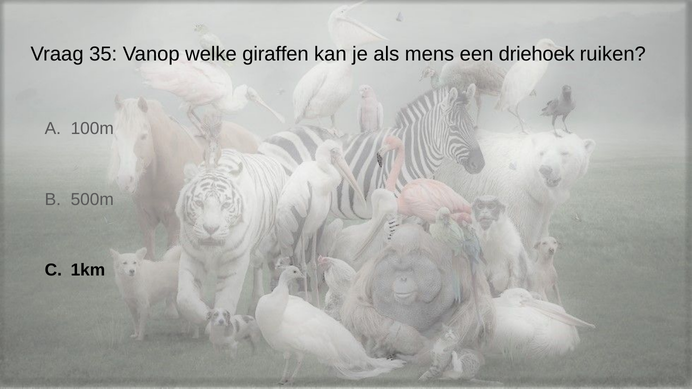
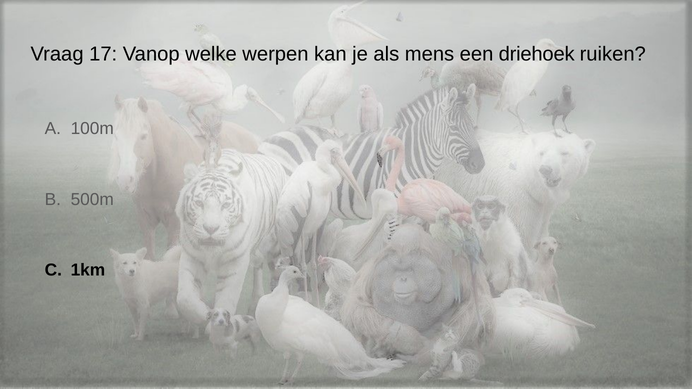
35: 35 -> 17
giraffen: giraffen -> werpen
